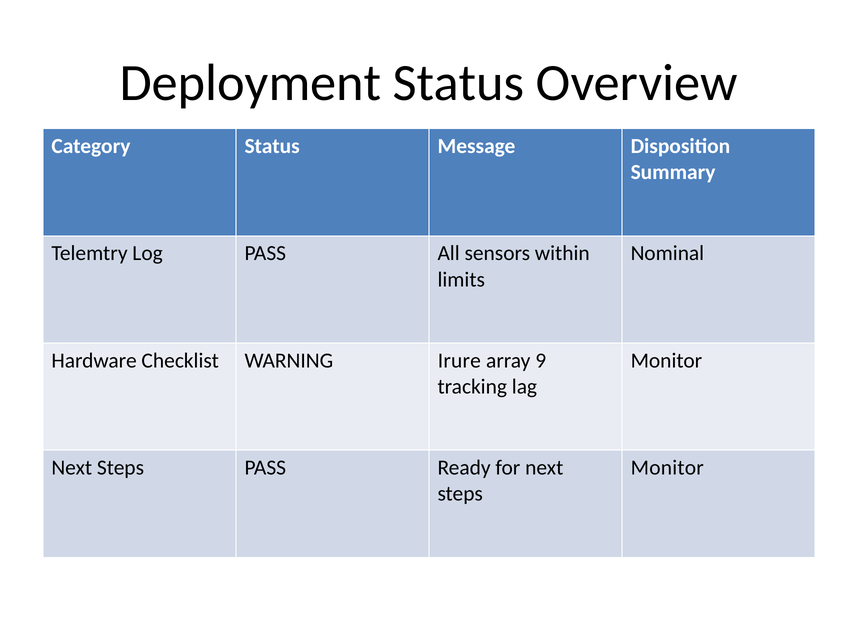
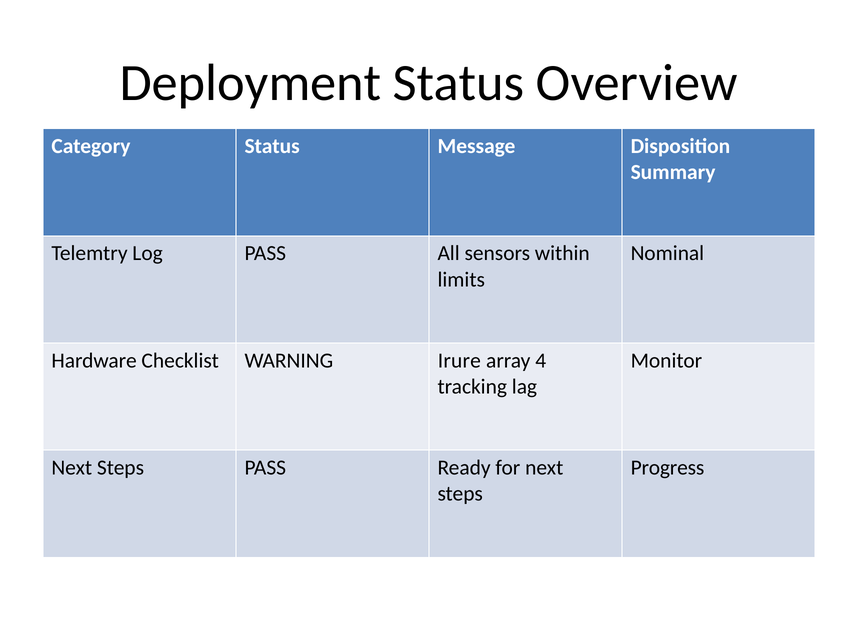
9: 9 -> 4
Monitor at (667, 468): Monitor -> Progress
